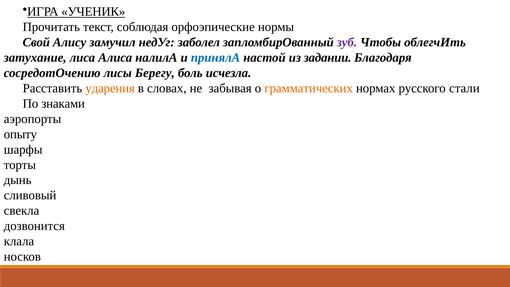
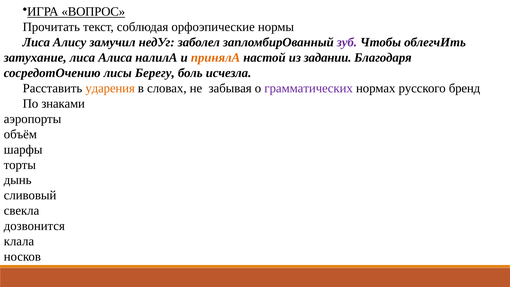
УЧЕНИК: УЧЕНИК -> ВОПРОС
Свой at (36, 42): Свой -> Лиса
принялА colour: blue -> orange
грамматических colour: orange -> purple
стали: стали -> бренд
опыту: опыту -> объём
